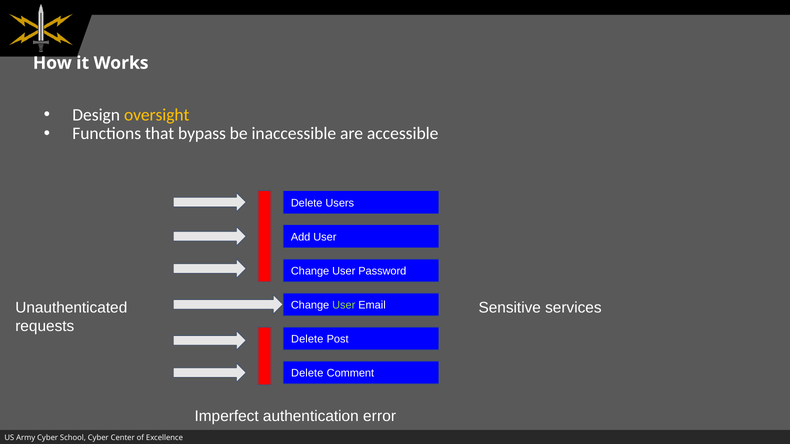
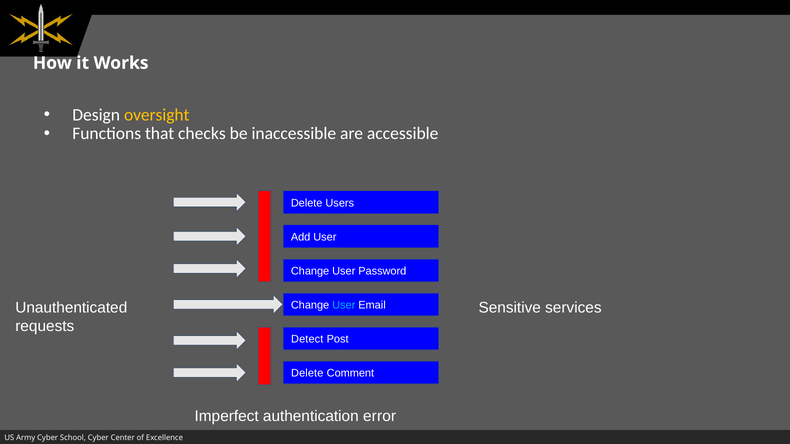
bypass: bypass -> checks
User at (344, 305) colour: light green -> light blue
Delete at (307, 340): Delete -> Detect
